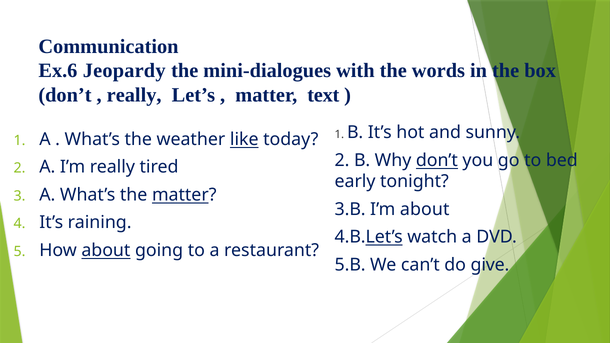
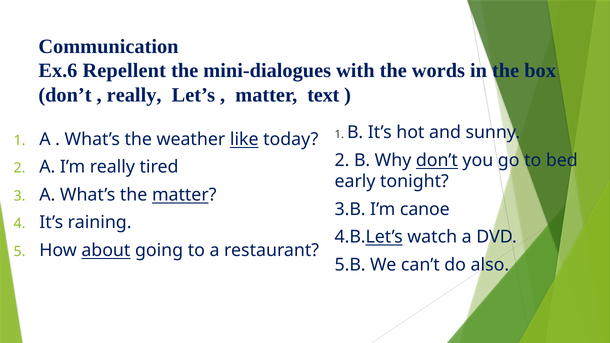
Jeopardy: Jeopardy -> Repellent
I’m about: about -> canoe
give: give -> also
